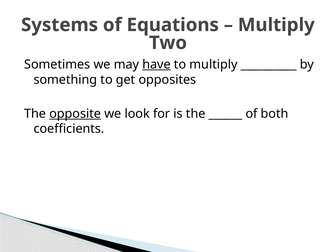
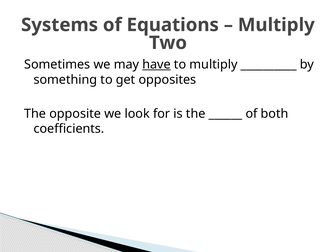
opposite underline: present -> none
